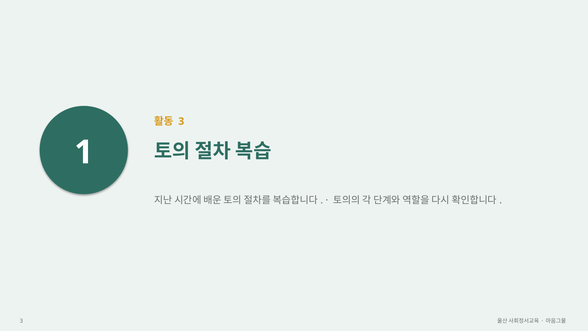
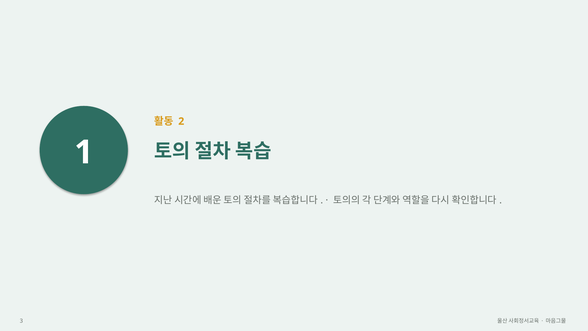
3 at (181, 121): 3 -> 2
